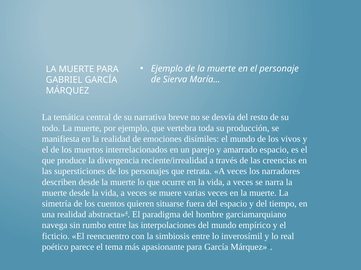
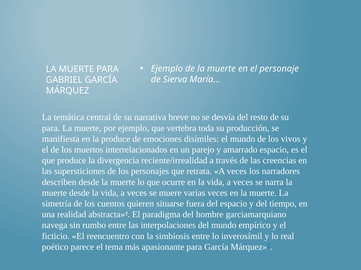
todo at (51, 128): todo -> para
la realidad: realidad -> produce
